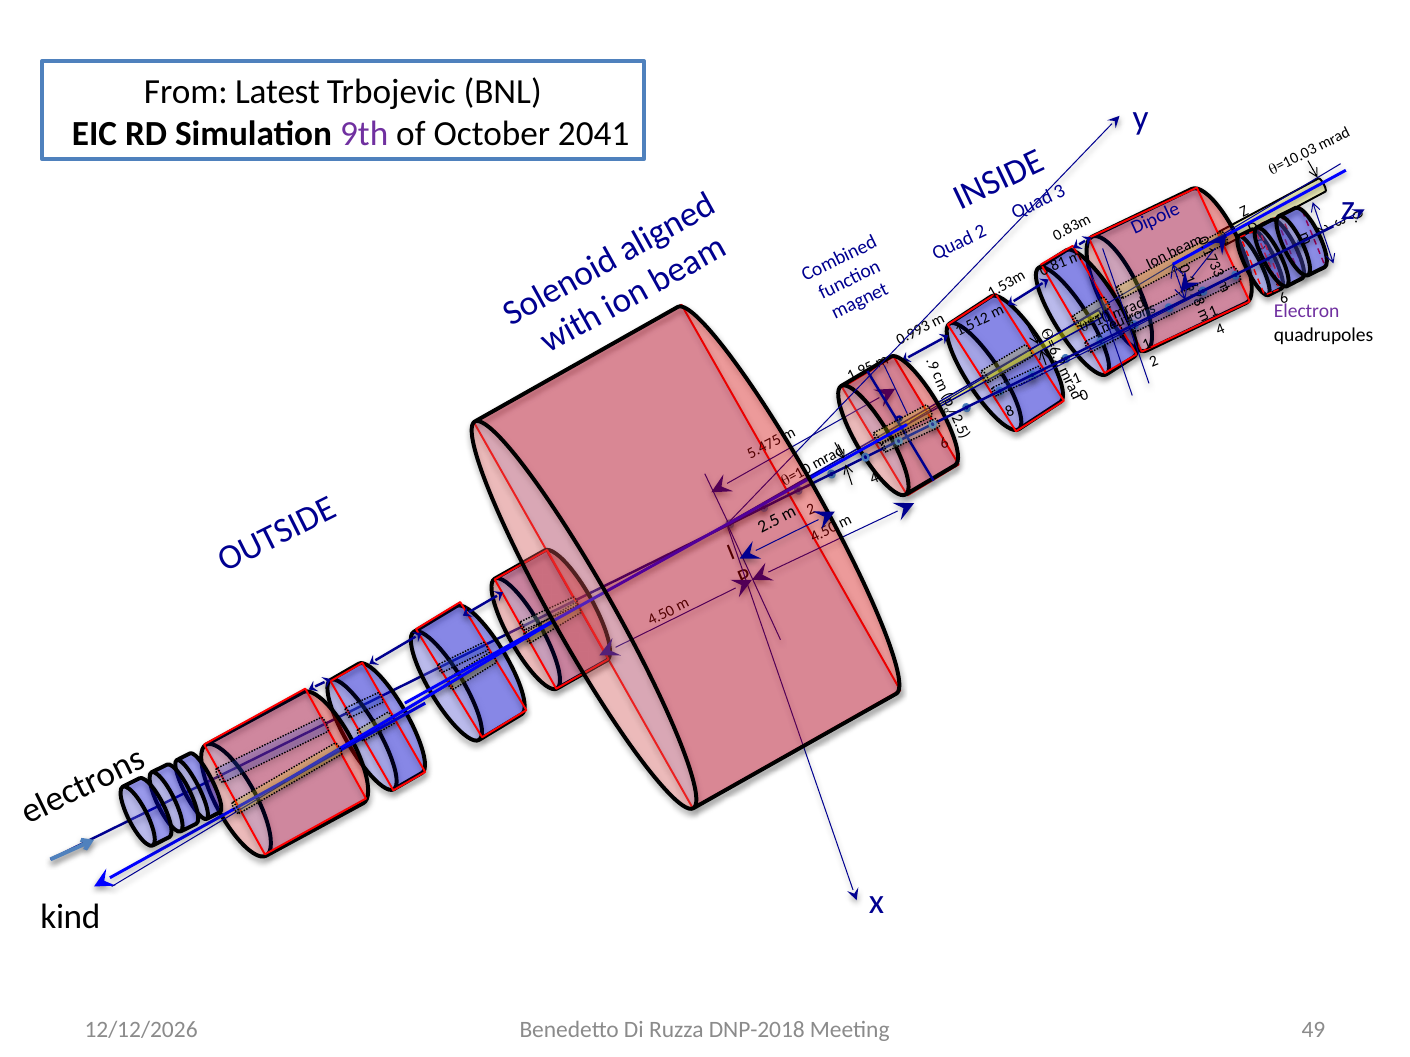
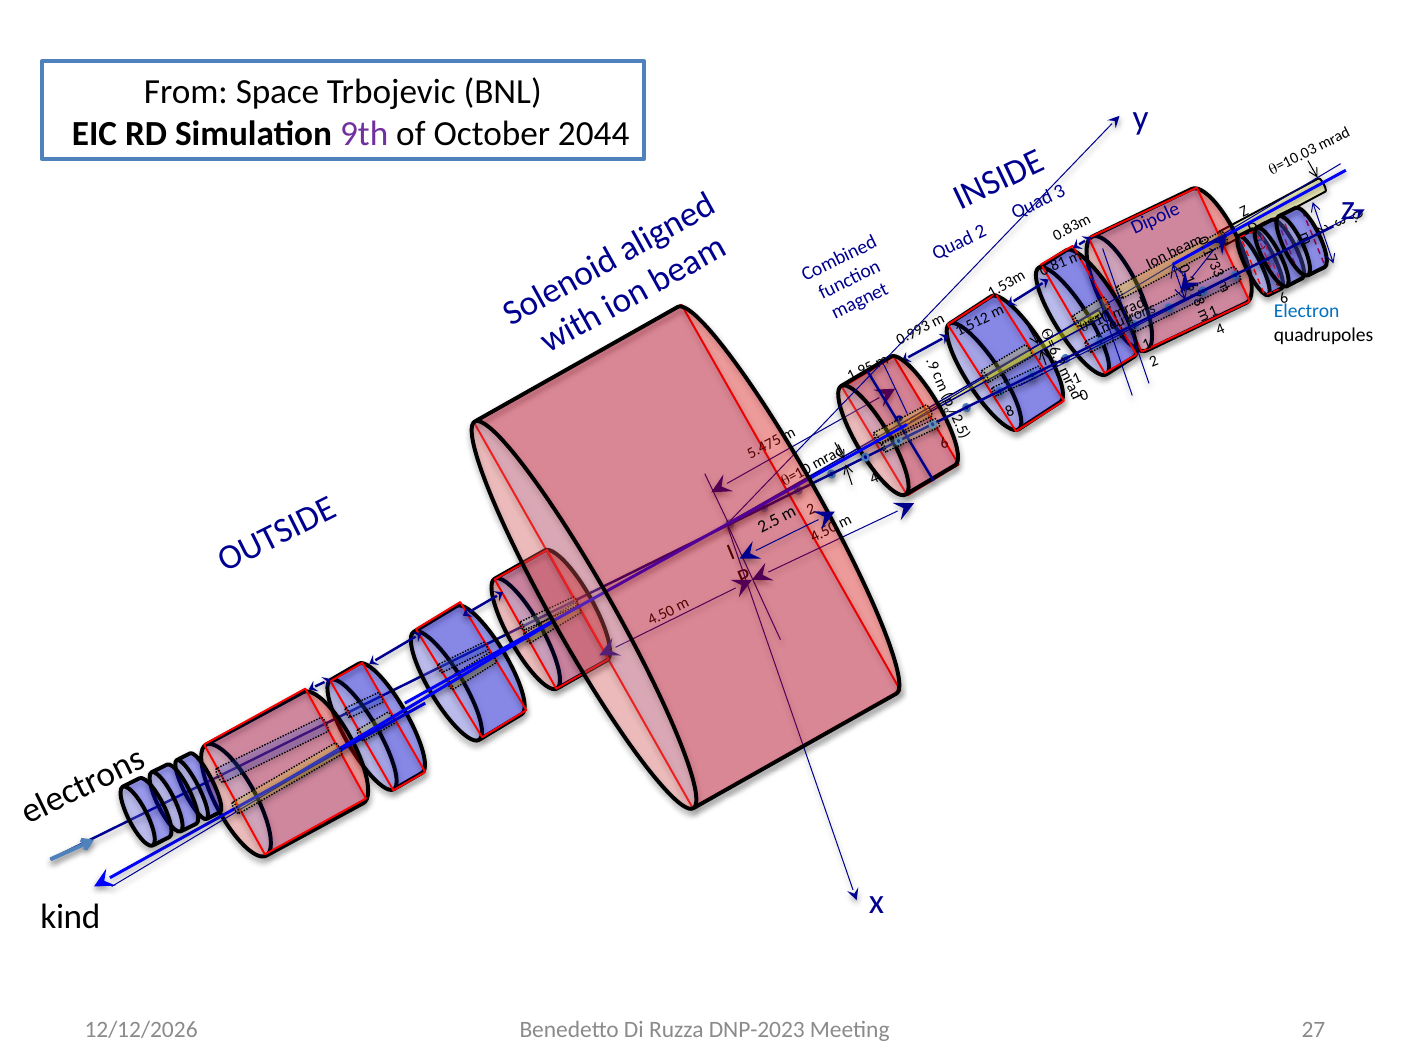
Latest: Latest -> Space
2041: 2041 -> 2044
Electron colour: purple -> blue
DNP-2018: DNP-2018 -> DNP-2023
49: 49 -> 27
